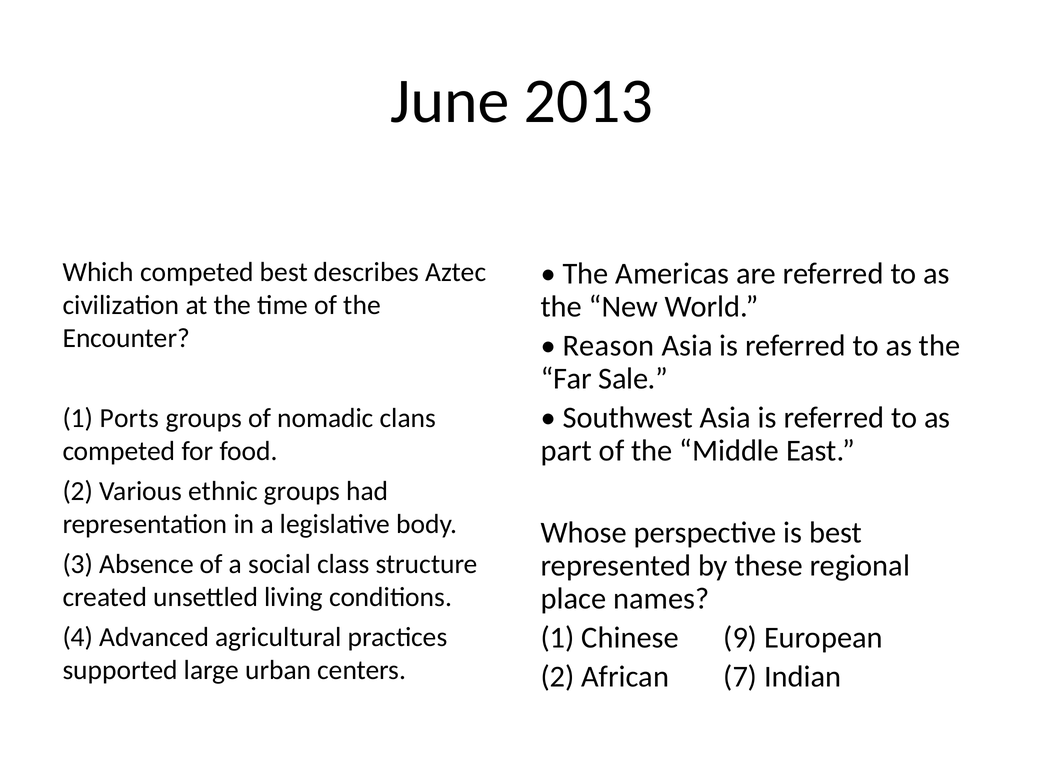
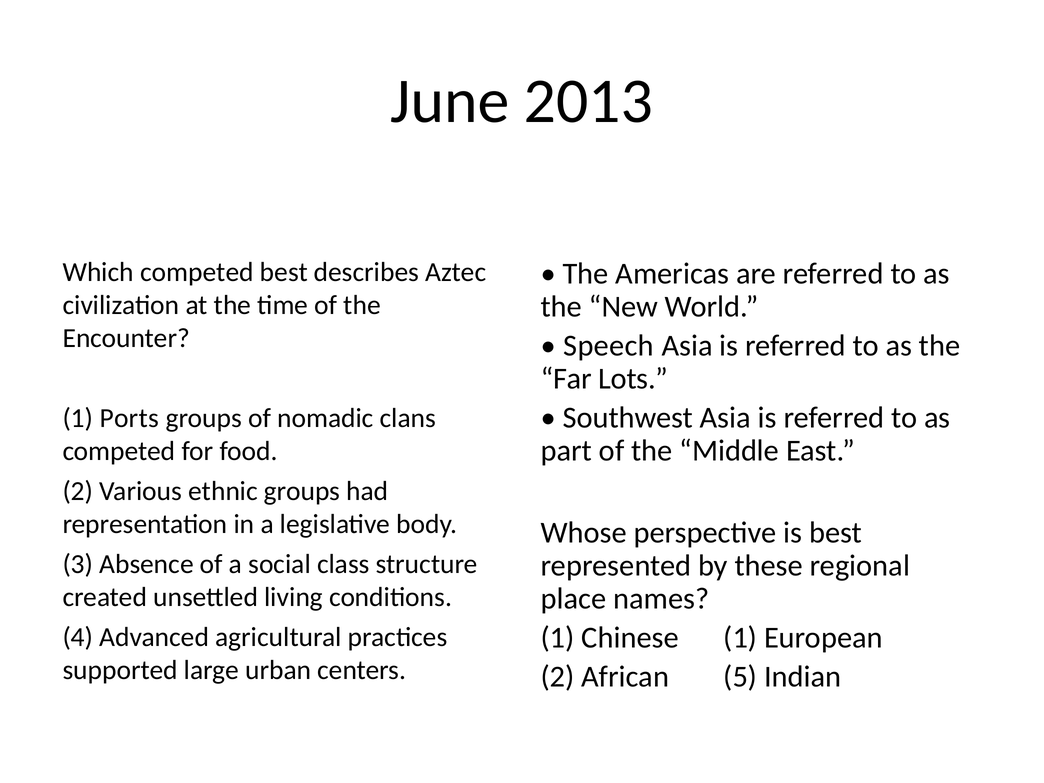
Reason: Reason -> Speech
Sale: Sale -> Lots
Chinese 9: 9 -> 1
7: 7 -> 5
